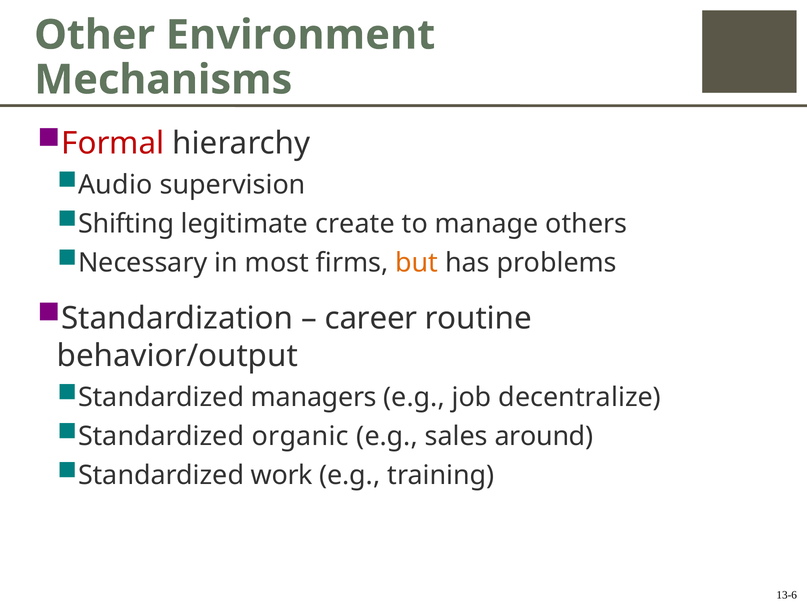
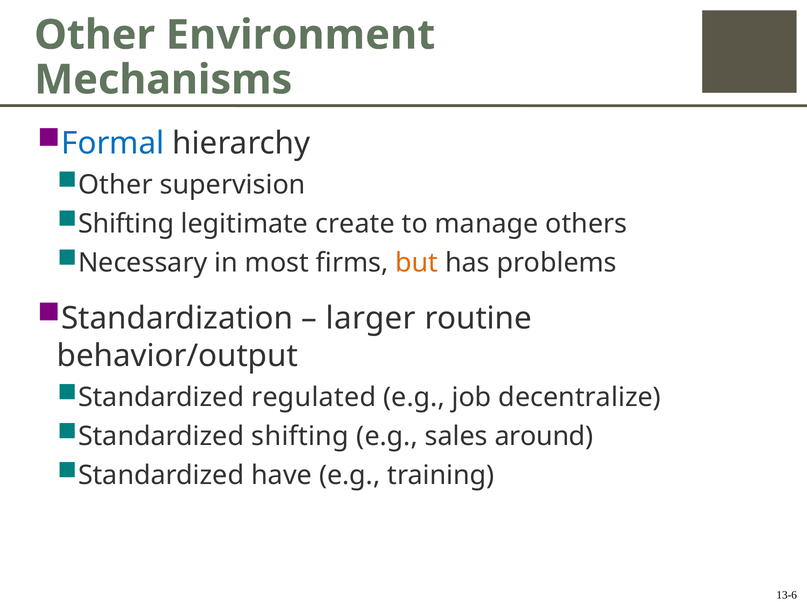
Formal colour: red -> blue
Audio at (115, 185): Audio -> Other
career: career -> larger
managers: managers -> regulated
Standardized organic: organic -> shifting
work: work -> have
